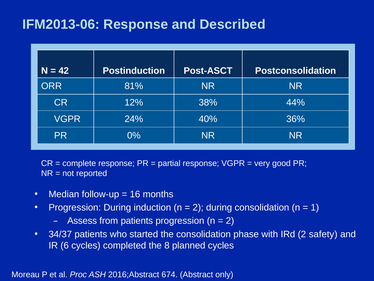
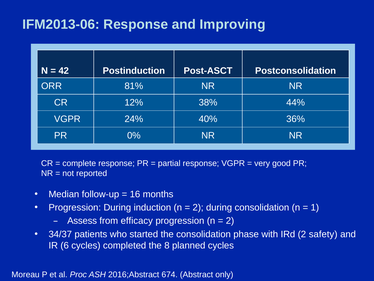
Described: Described -> Improving
from patients: patients -> efficacy
